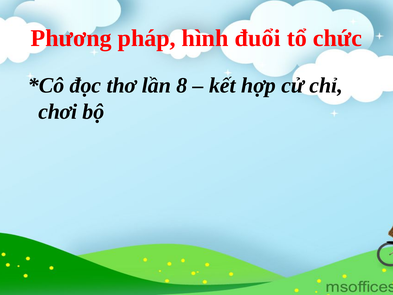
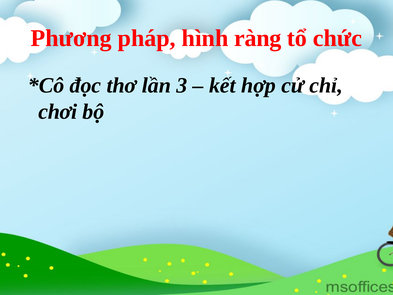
đuổi: đuổi -> ràng
8: 8 -> 3
